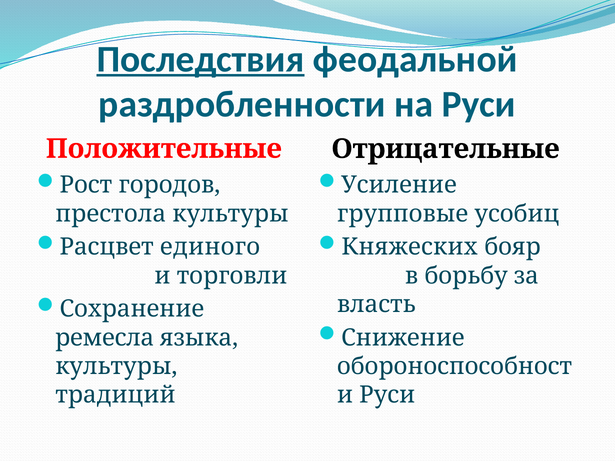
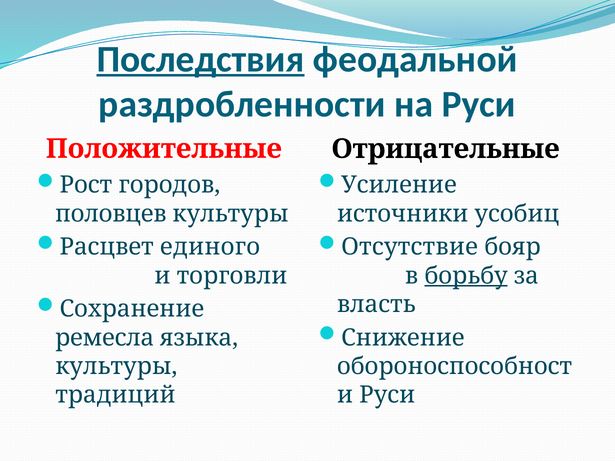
престола: престола -> половцев
групповые: групповые -> источники
Княжеских: Княжеских -> Отсутствие
борьбу underline: none -> present
